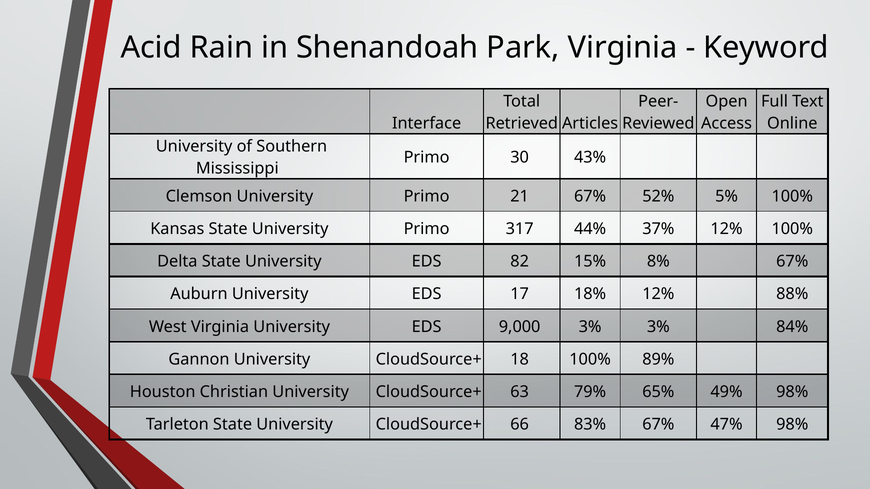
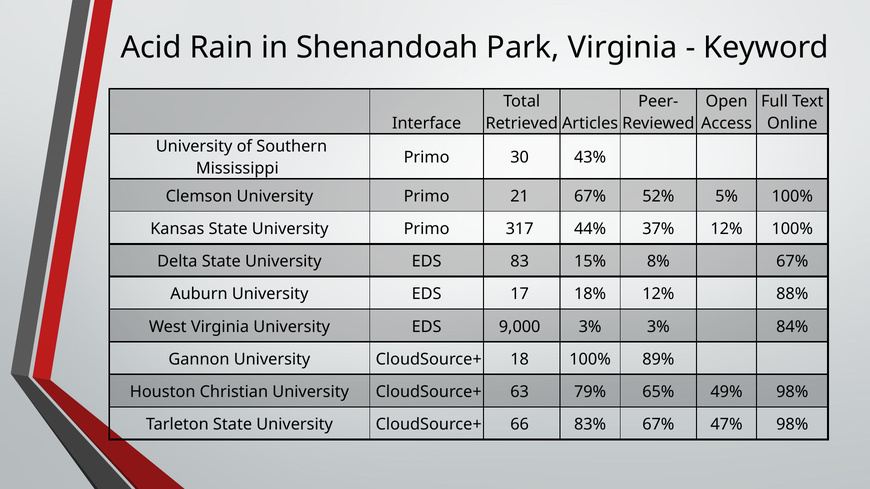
82: 82 -> 83
